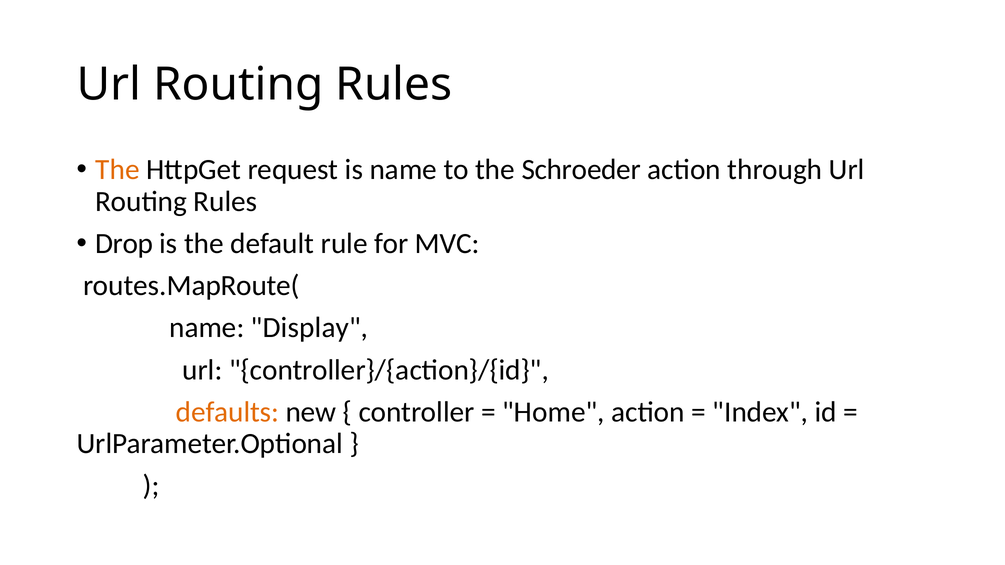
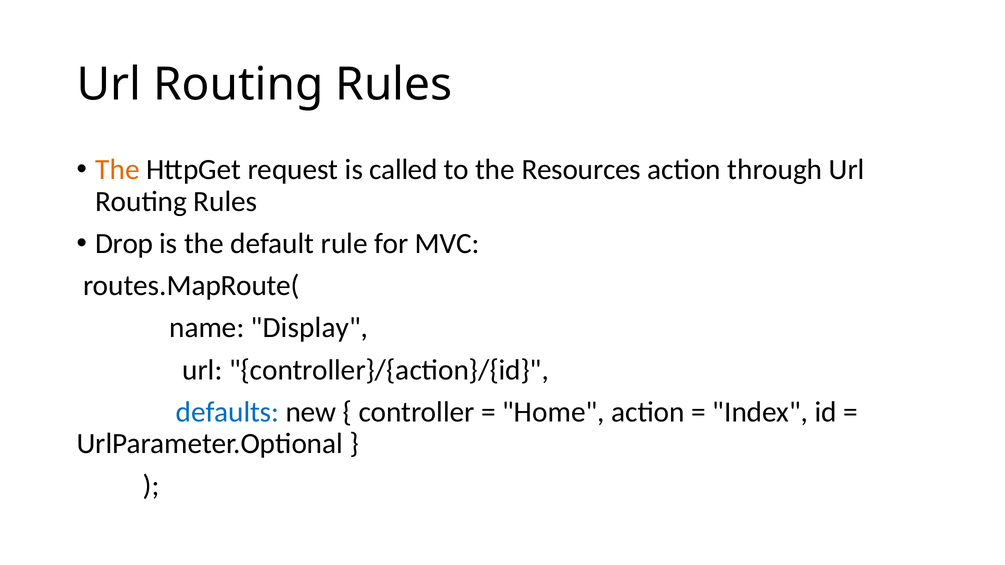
is name: name -> called
Schroeder: Schroeder -> Resources
defaults colour: orange -> blue
